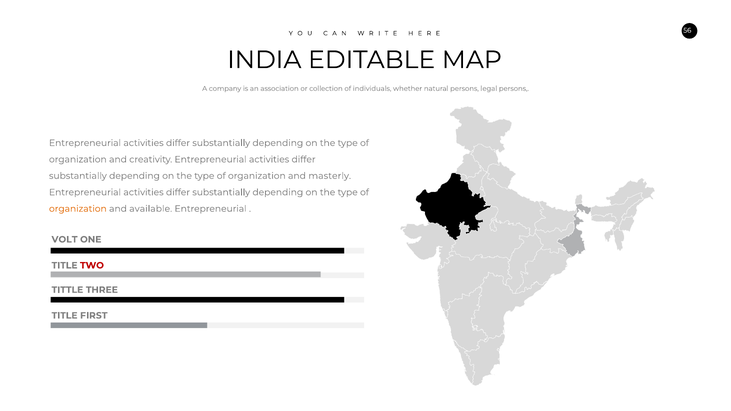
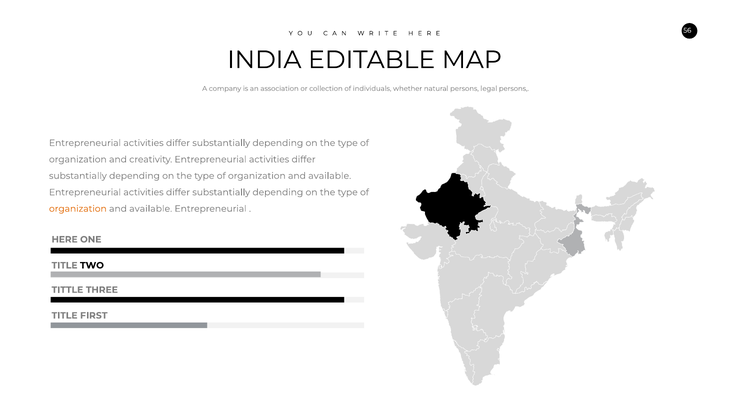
masterly at (330, 176): masterly -> available
VOLT: VOLT -> HERE
TWO colour: red -> black
